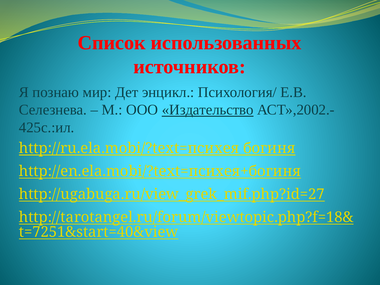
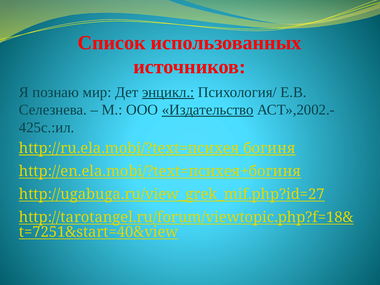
энцикл underline: none -> present
